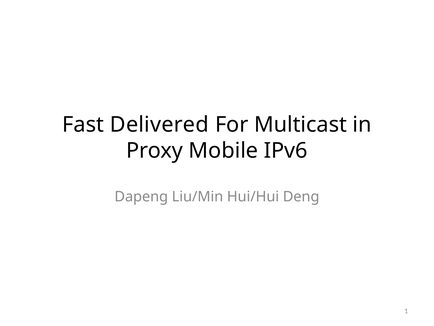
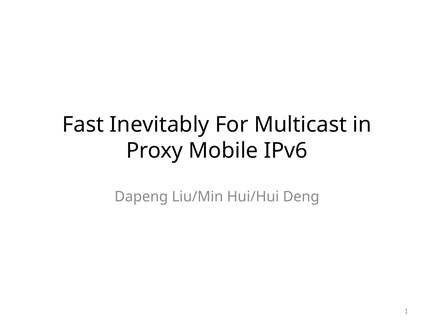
Delivered: Delivered -> Inevitably
